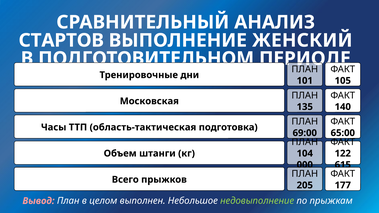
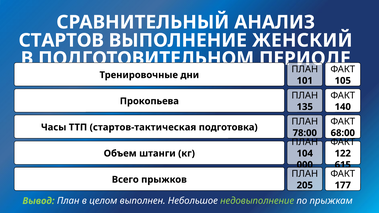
Московская: Московская -> Прокопьева
область-тактическая: область-тактическая -> стартов-тактическая
69:00: 69:00 -> 78:00
65:00: 65:00 -> 68:00
Вывод colour: pink -> light green
